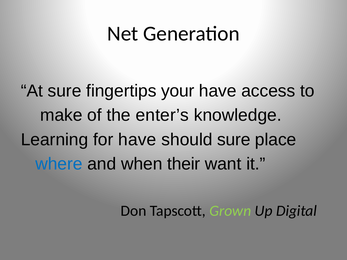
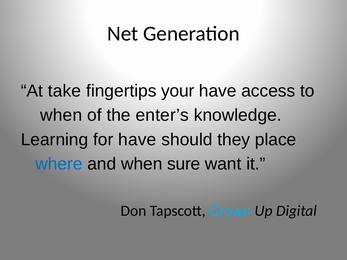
At sure: sure -> take
make at (61, 115): make -> when
should sure: sure -> they
their: their -> sure
Grown colour: light green -> light blue
